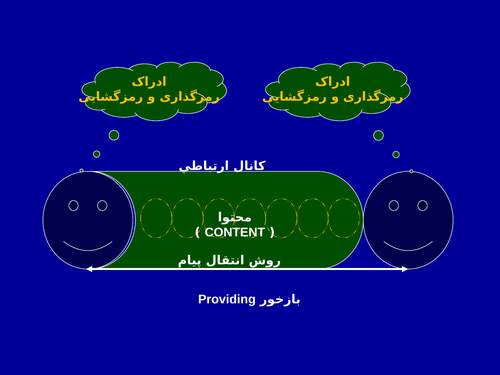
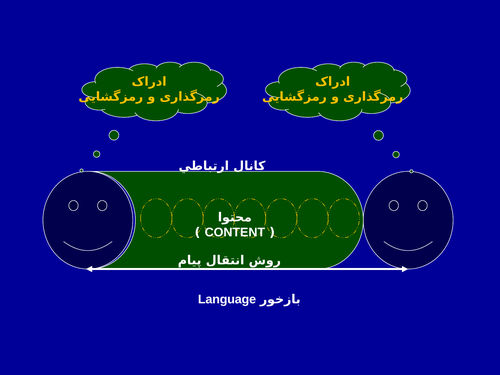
Providing: Providing -> Language
